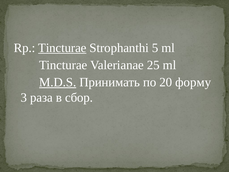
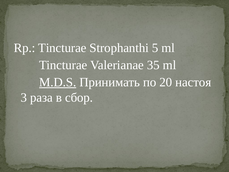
Tincturae at (62, 48) underline: present -> none
25: 25 -> 35
форму: форму -> настоя
